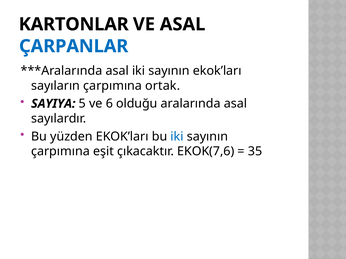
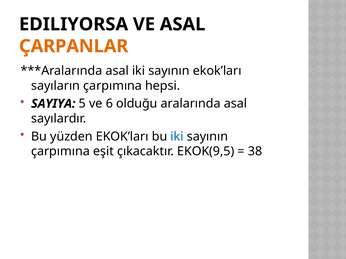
KARTONLAR: KARTONLAR -> EDILIYORSA
ÇARPANLAR colour: blue -> orange
ortak: ortak -> hepsi
EKOK(7,6: EKOK(7,6 -> EKOK(9,5
35: 35 -> 38
